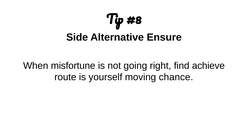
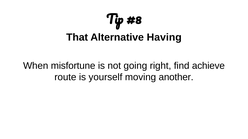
Side: Side -> That
Ensure: Ensure -> Having
chance: chance -> another
